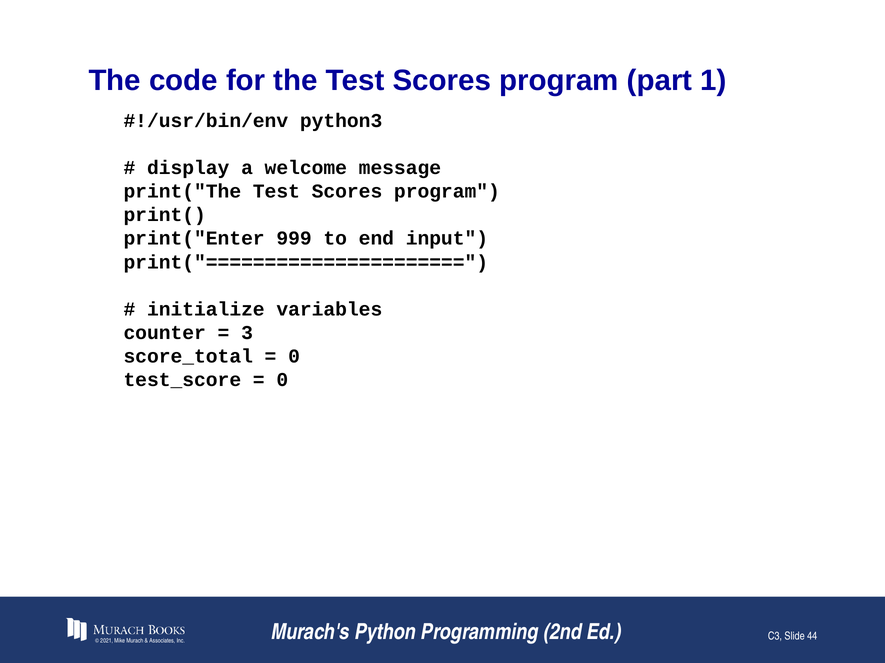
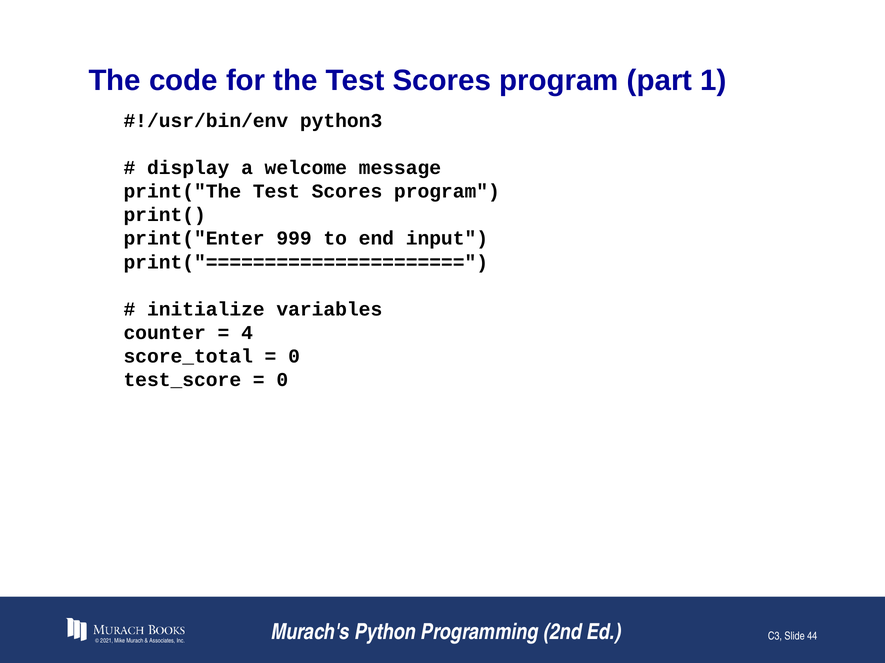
3: 3 -> 4
